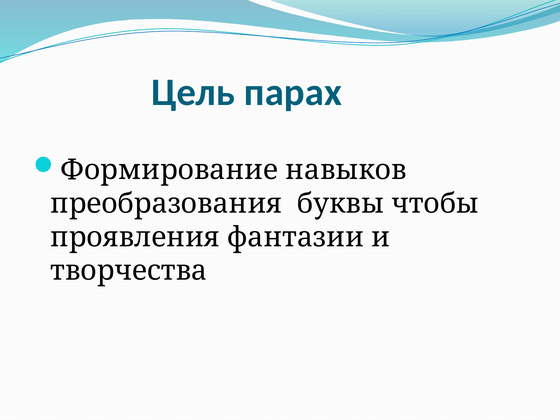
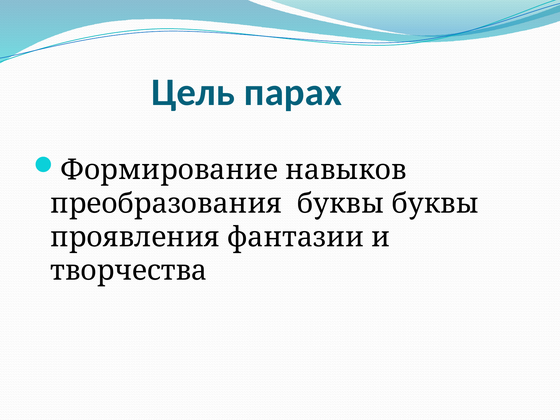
буквы чтобы: чтобы -> буквы
